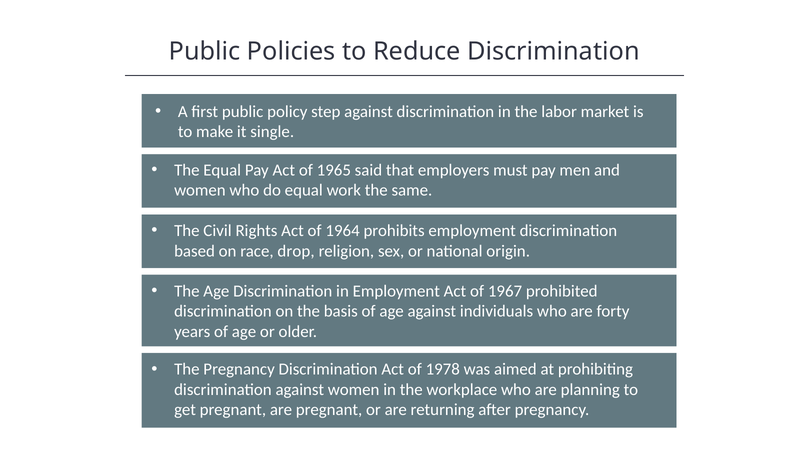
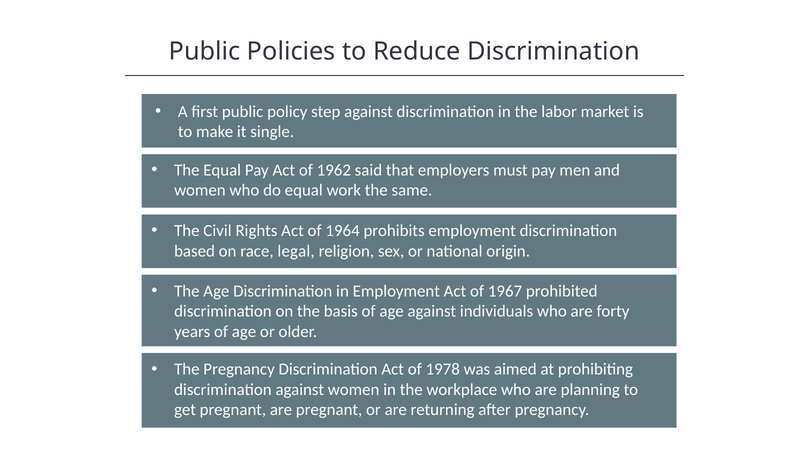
1965: 1965 -> 1962
drop: drop -> legal
